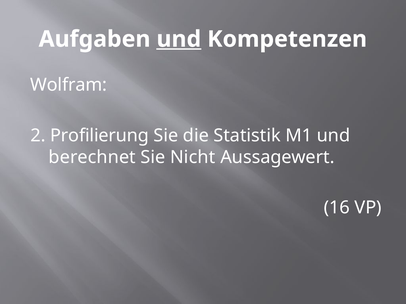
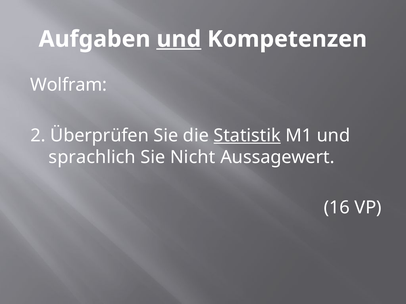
Profilierung: Profilierung -> Überprüfen
Statistik underline: none -> present
berechnet: berechnet -> sprachlich
